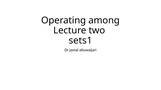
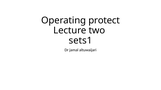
among: among -> protect
